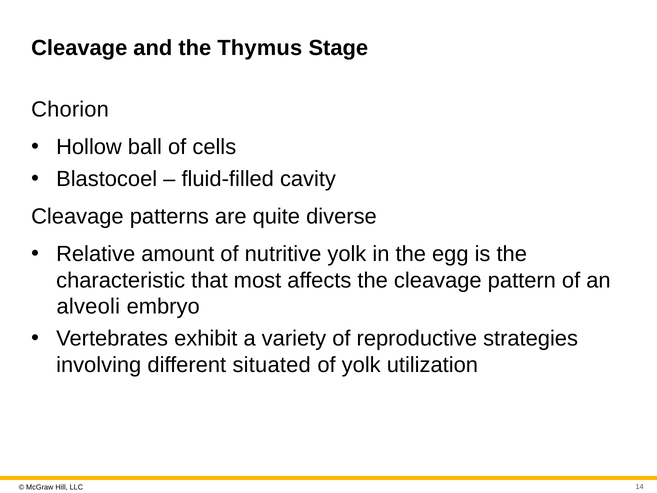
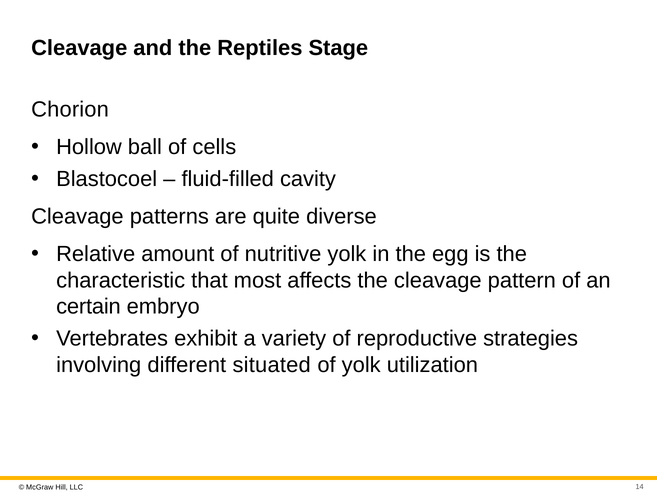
Thymus: Thymus -> Reptiles
alveoli: alveoli -> certain
